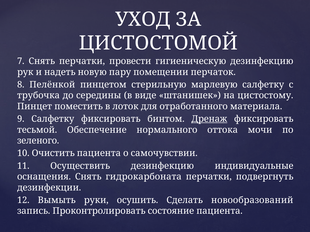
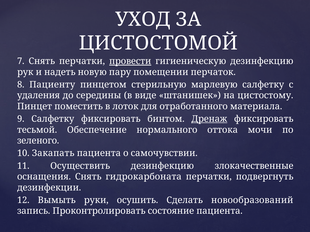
провести underline: none -> present
Пелёнкой: Пелёнкой -> Пациенту
трубочка: трубочка -> удаления
Очистить: Очистить -> Закапать
индивидуальные: индивидуальные -> злокачественные
